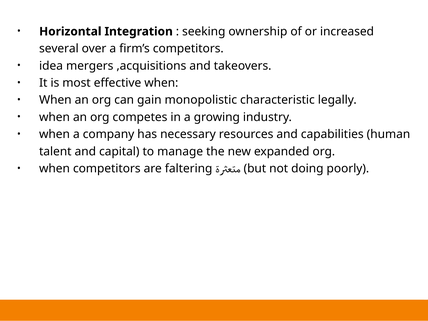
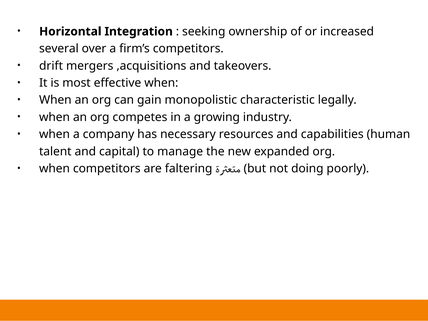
idea: idea -> drift
